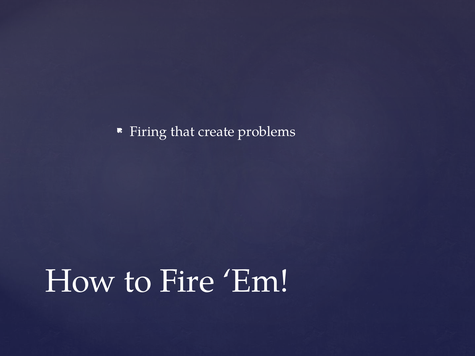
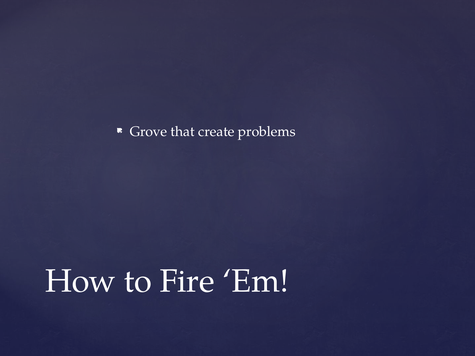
Firing: Firing -> Grove
